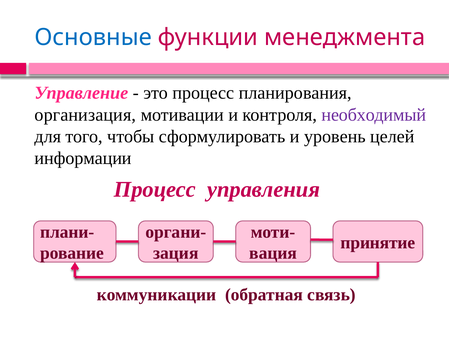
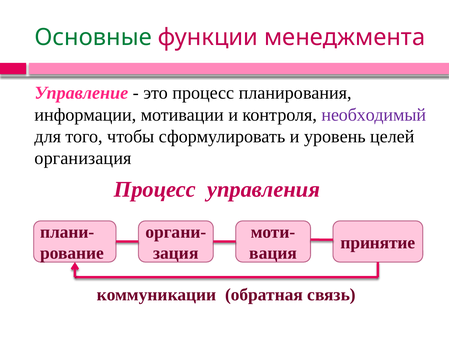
Основные colour: blue -> green
организация: организация -> информации
информации: информации -> организация
